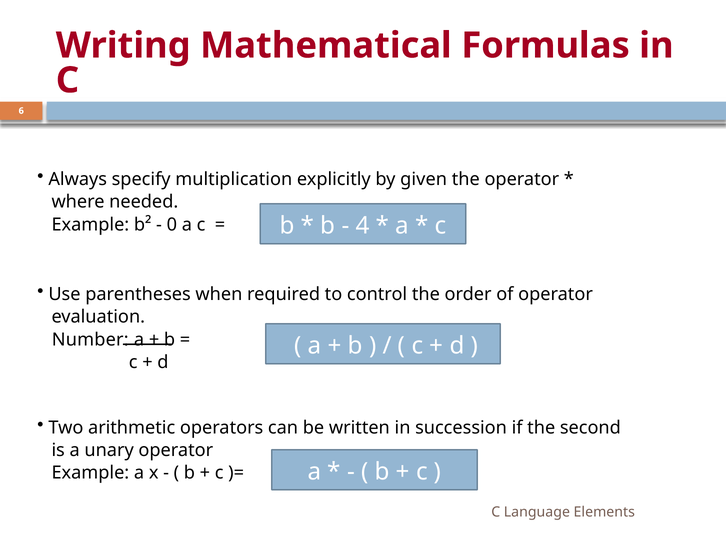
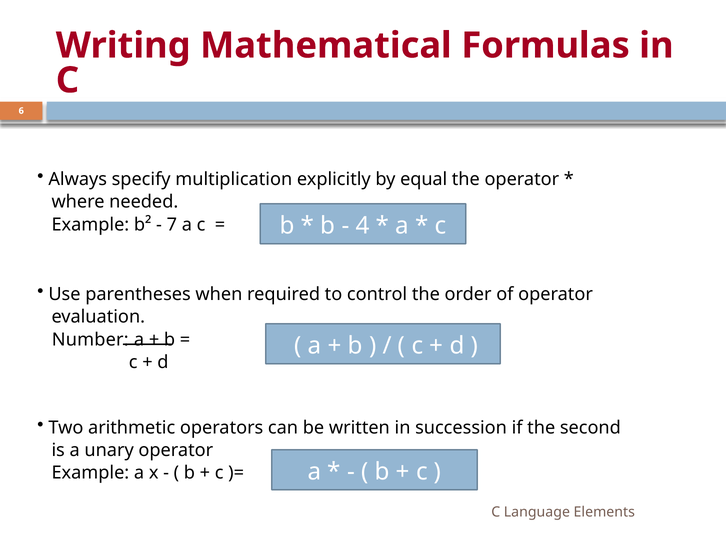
given: given -> equal
0: 0 -> 7
